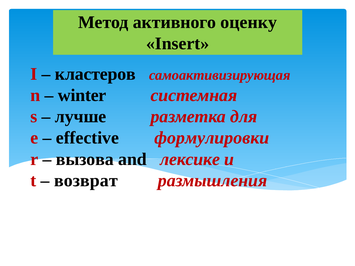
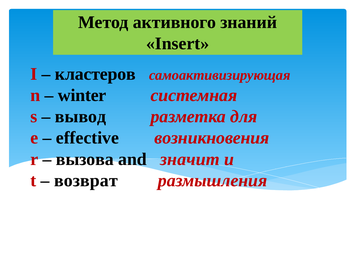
оценку: оценку -> знаний
лучше: лучше -> вывод
формулировки: формулировки -> возникновения
лексике: лексике -> значит
